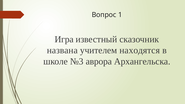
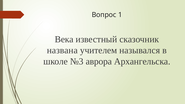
Игра: Игра -> Века
находятся: находятся -> назывался
